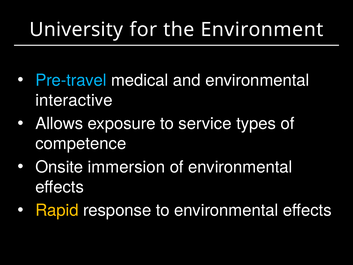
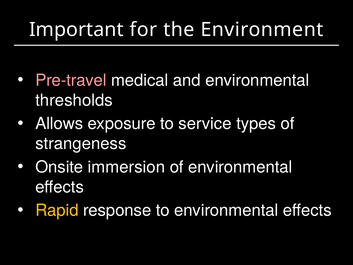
University: University -> Important
Pre-travel colour: light blue -> pink
interactive: interactive -> thresholds
competence: competence -> strangeness
